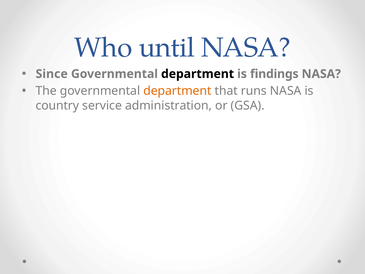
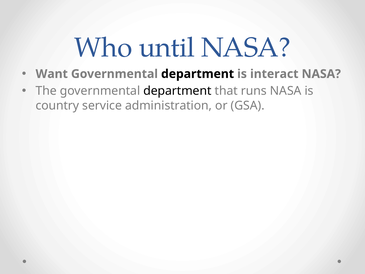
Since: Since -> Want
findings: findings -> interact
department at (177, 91) colour: orange -> black
